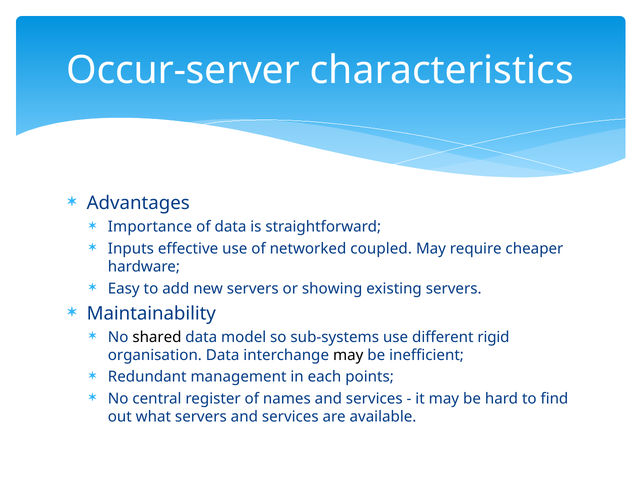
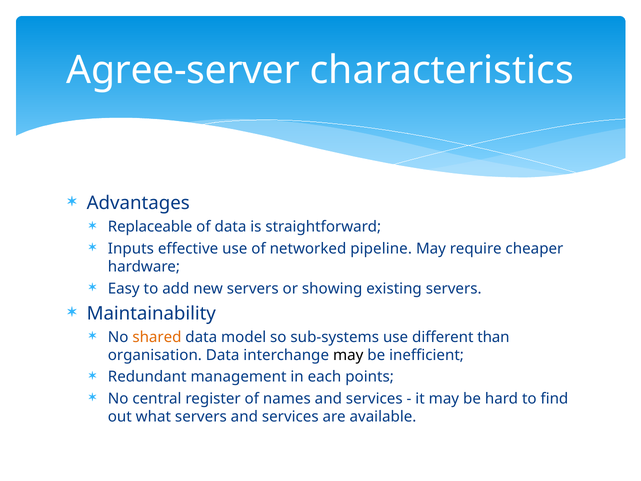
Occur-server: Occur-server -> Agree-server
Importance: Importance -> Replaceable
coupled: coupled -> pipeline
shared colour: black -> orange
rigid: rigid -> than
